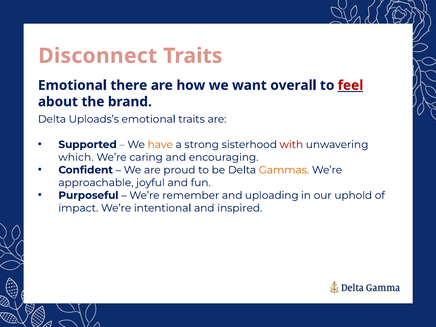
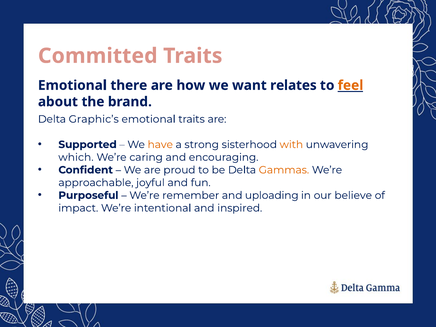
Disconnect: Disconnect -> Committed
overall: overall -> relates
feel colour: red -> orange
Uploads’s: Uploads’s -> Graphic’s
with colour: red -> orange
uphold: uphold -> believe
